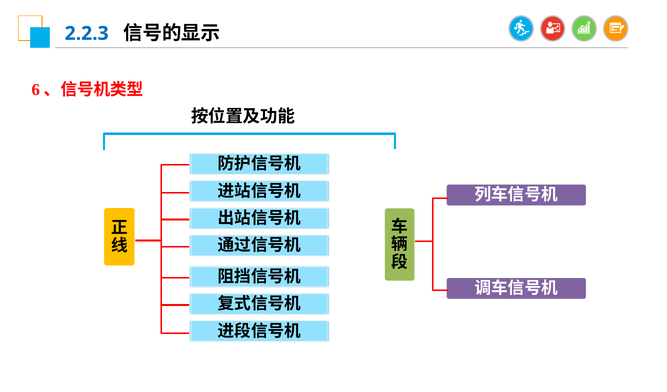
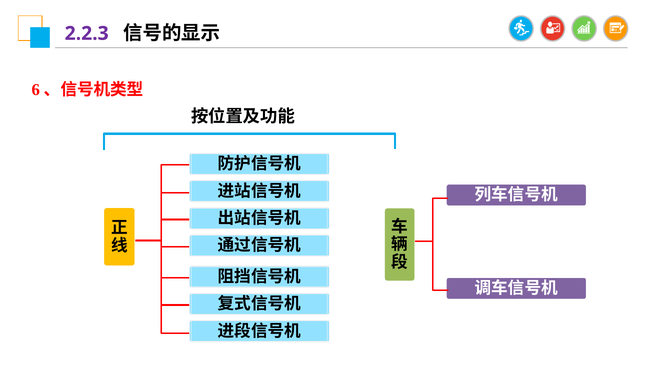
2.2.3 colour: blue -> purple
